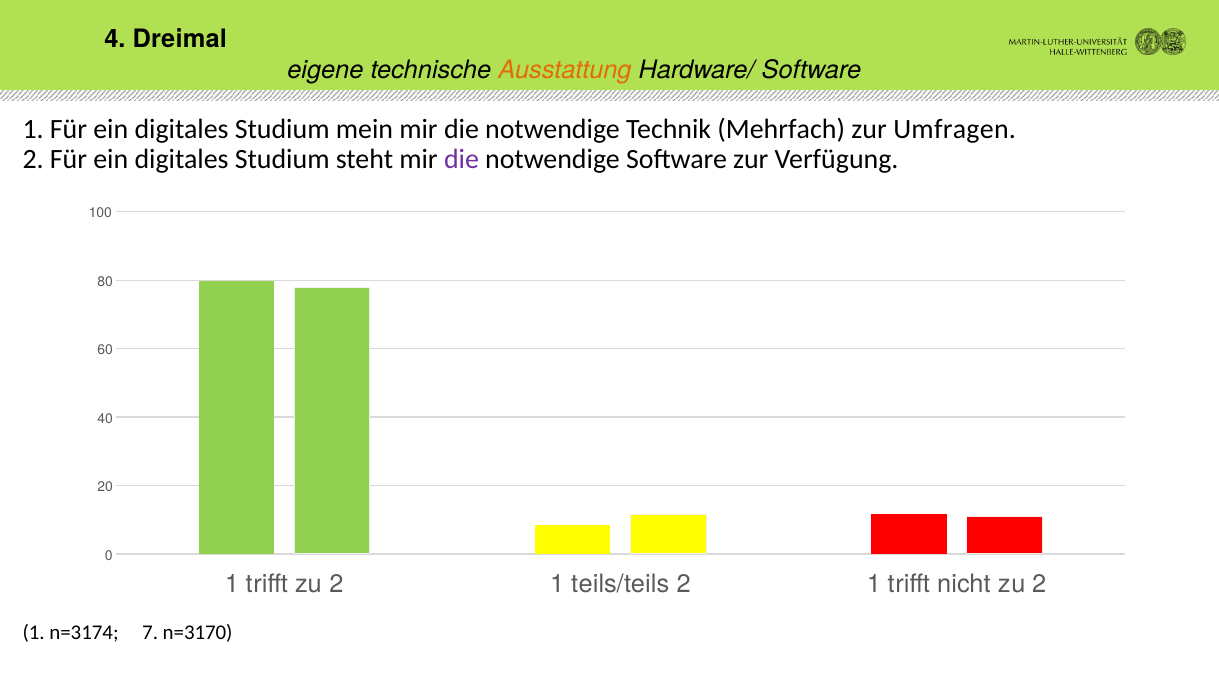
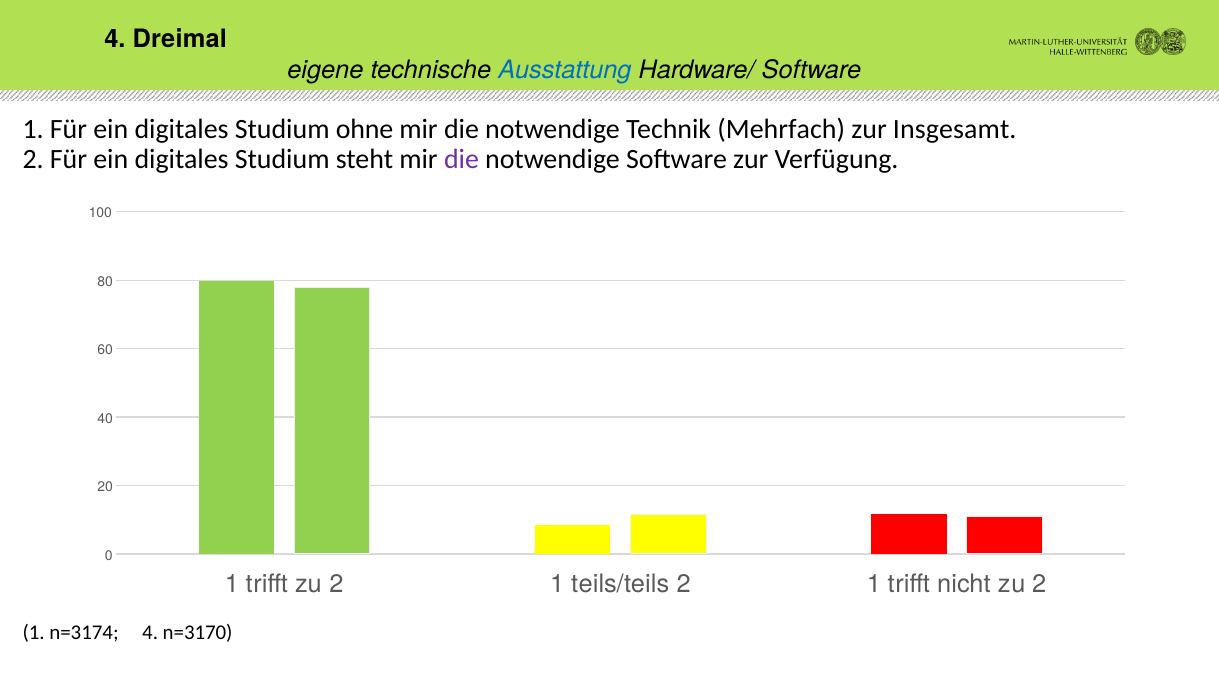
Ausstattung colour: orange -> blue
mein: mein -> ohne
Umfragen: Umfragen -> Insgesamt
n=3174 7: 7 -> 4
